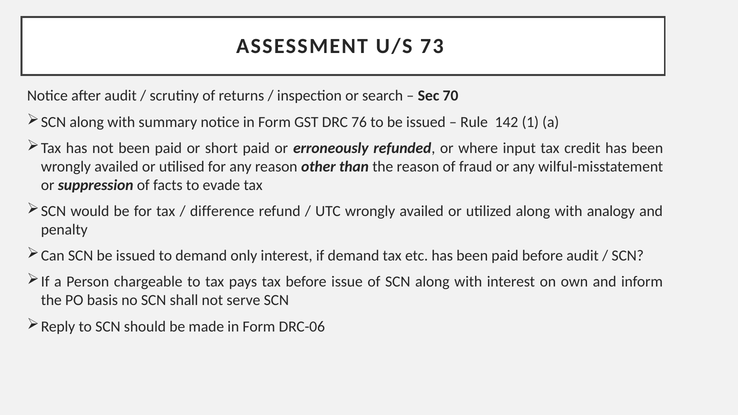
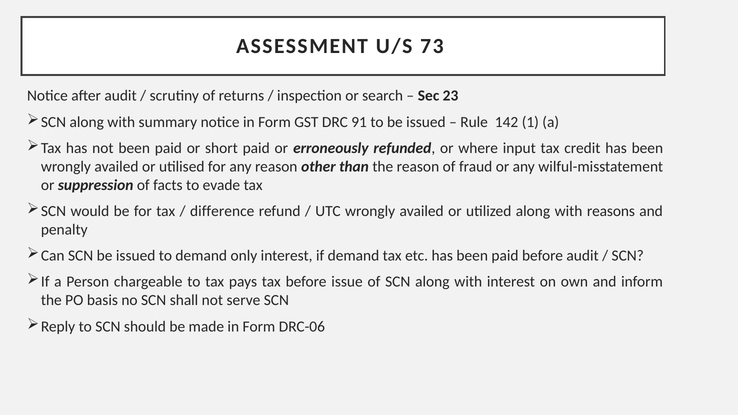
70: 70 -> 23
76: 76 -> 91
analogy: analogy -> reasons
